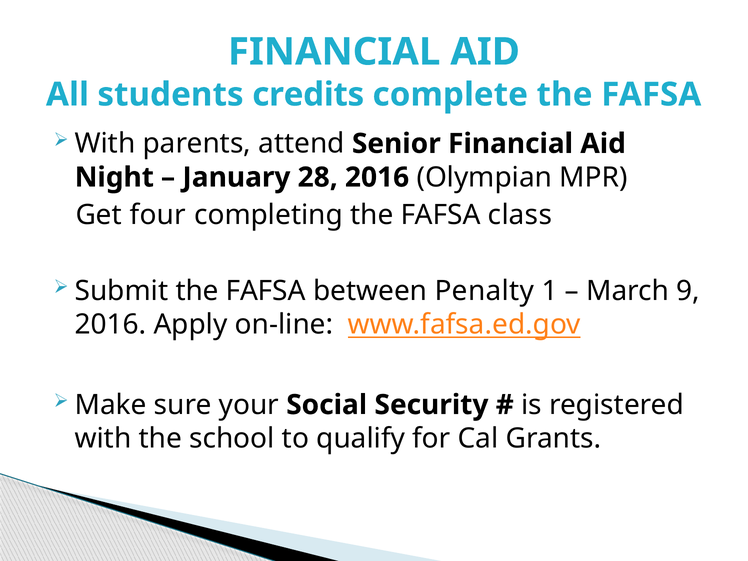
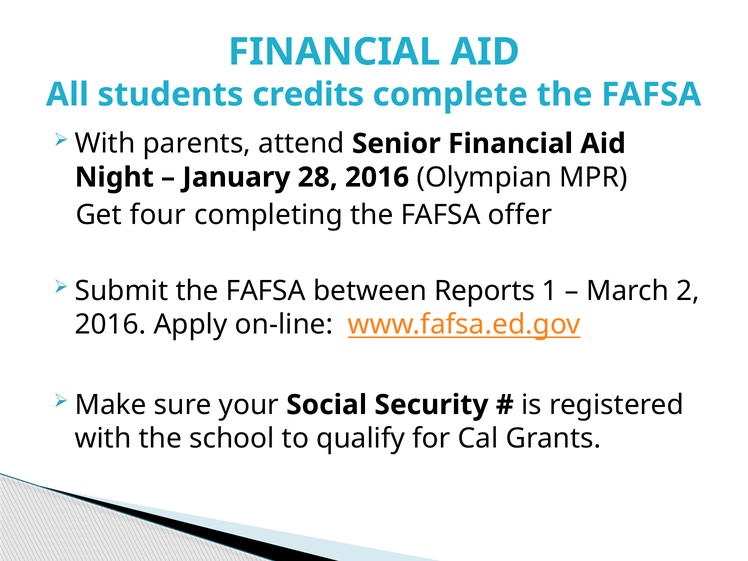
class: class -> offer
Penalty: Penalty -> Reports
9: 9 -> 2
